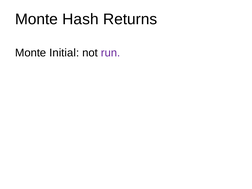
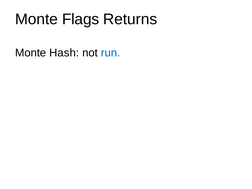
Hash: Hash -> Flags
Initial: Initial -> Hash
run colour: purple -> blue
